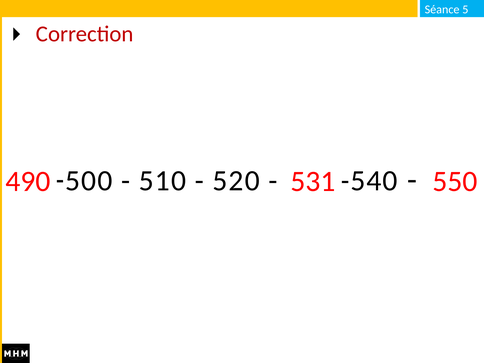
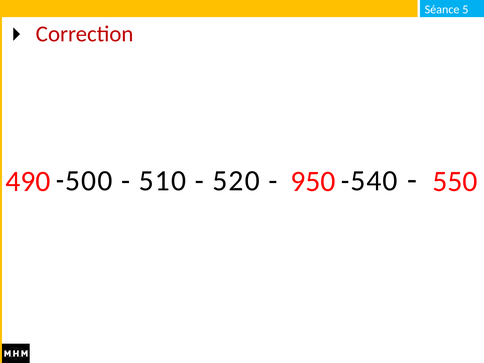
531: 531 -> 950
